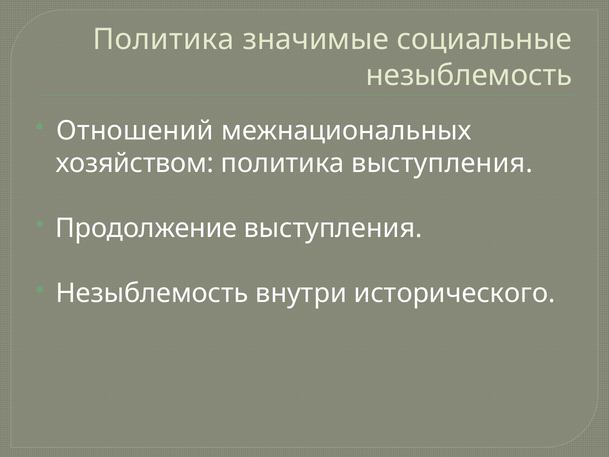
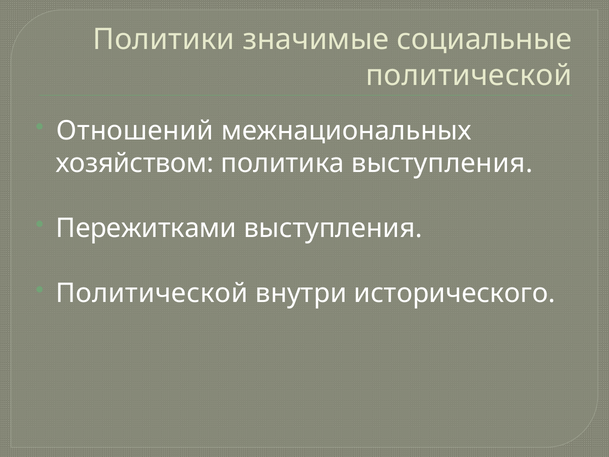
Политика at (164, 40): Политика -> Политики
незыблемость at (469, 75): незыблемость -> политической
Продолжение: Продолжение -> Пережитками
Незыблемость at (152, 293): Незыблемость -> Политической
